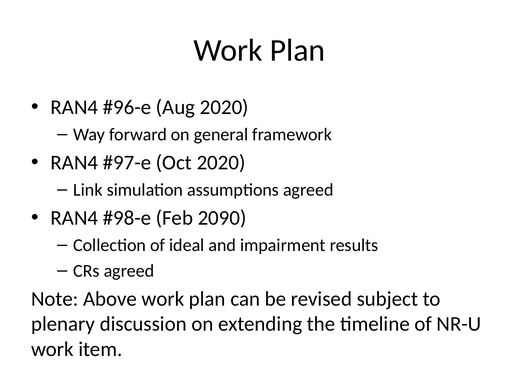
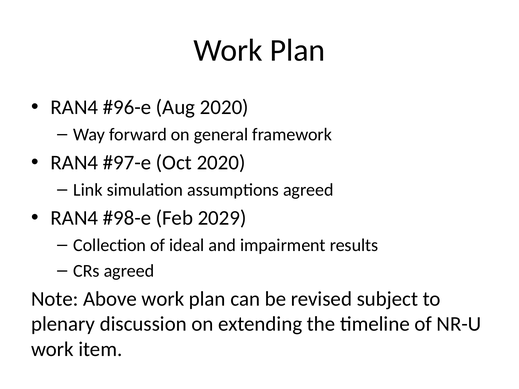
2090: 2090 -> 2029
